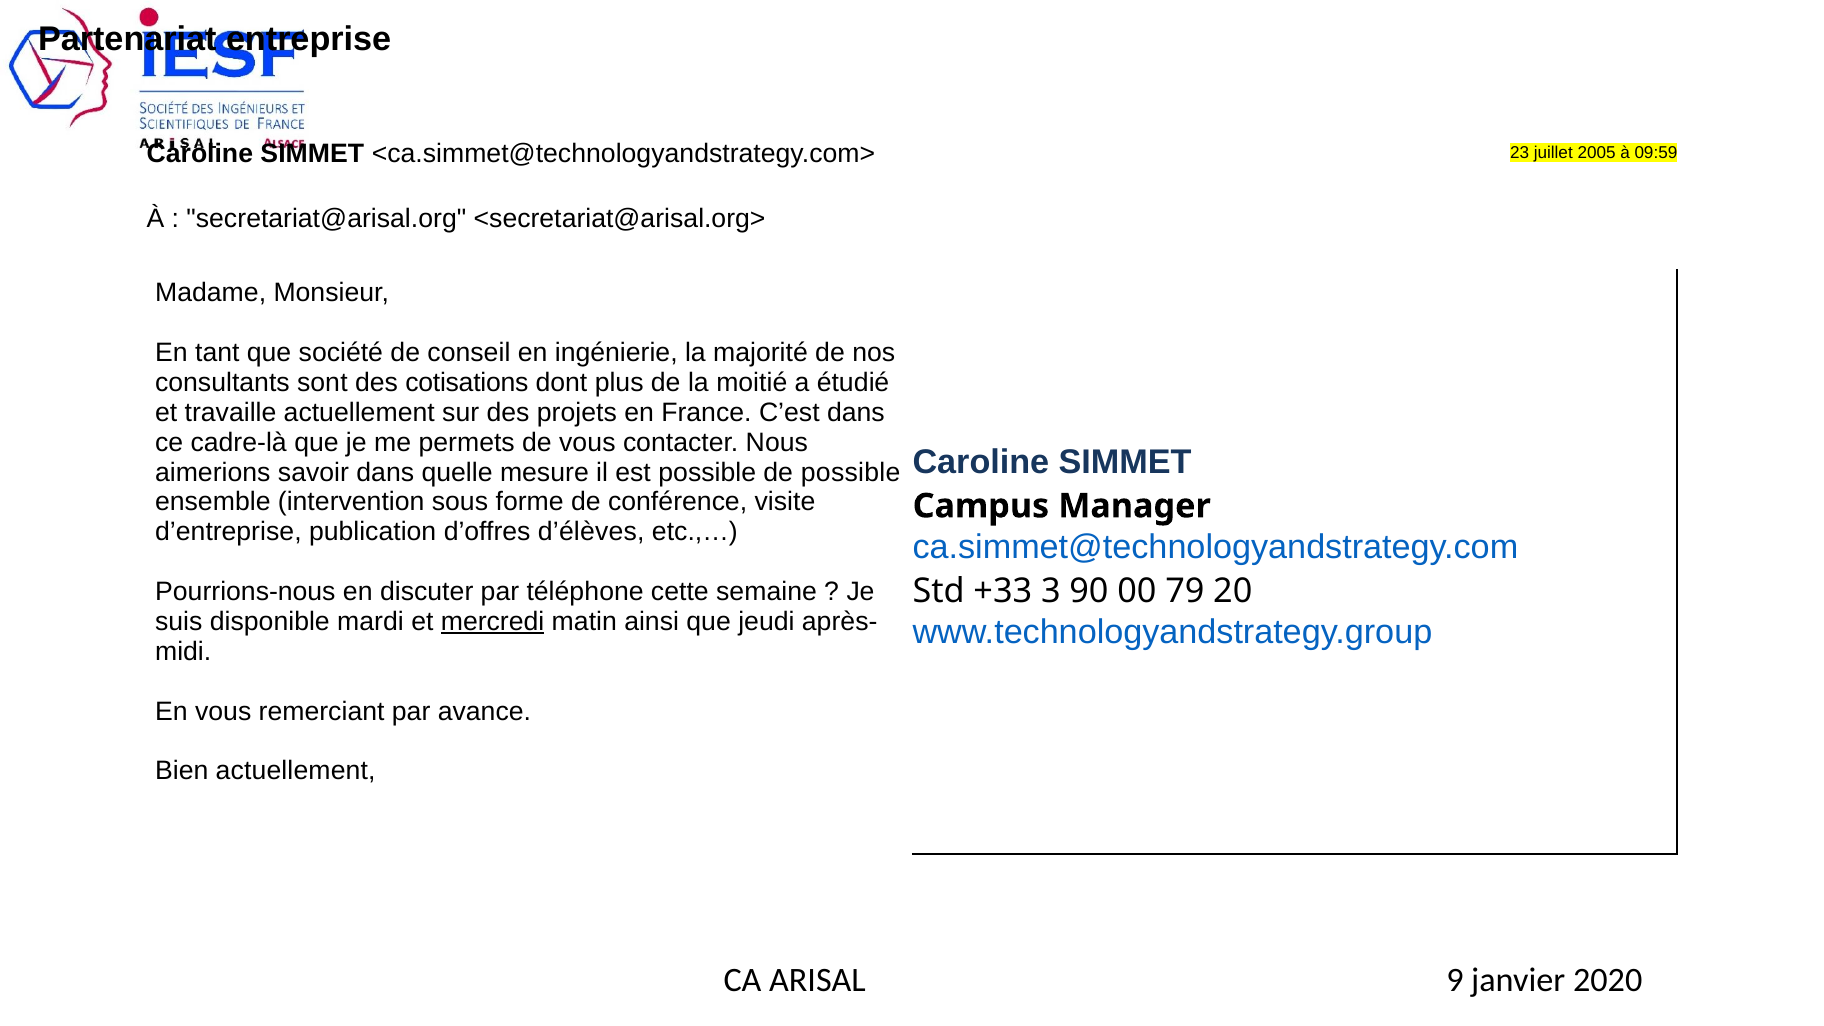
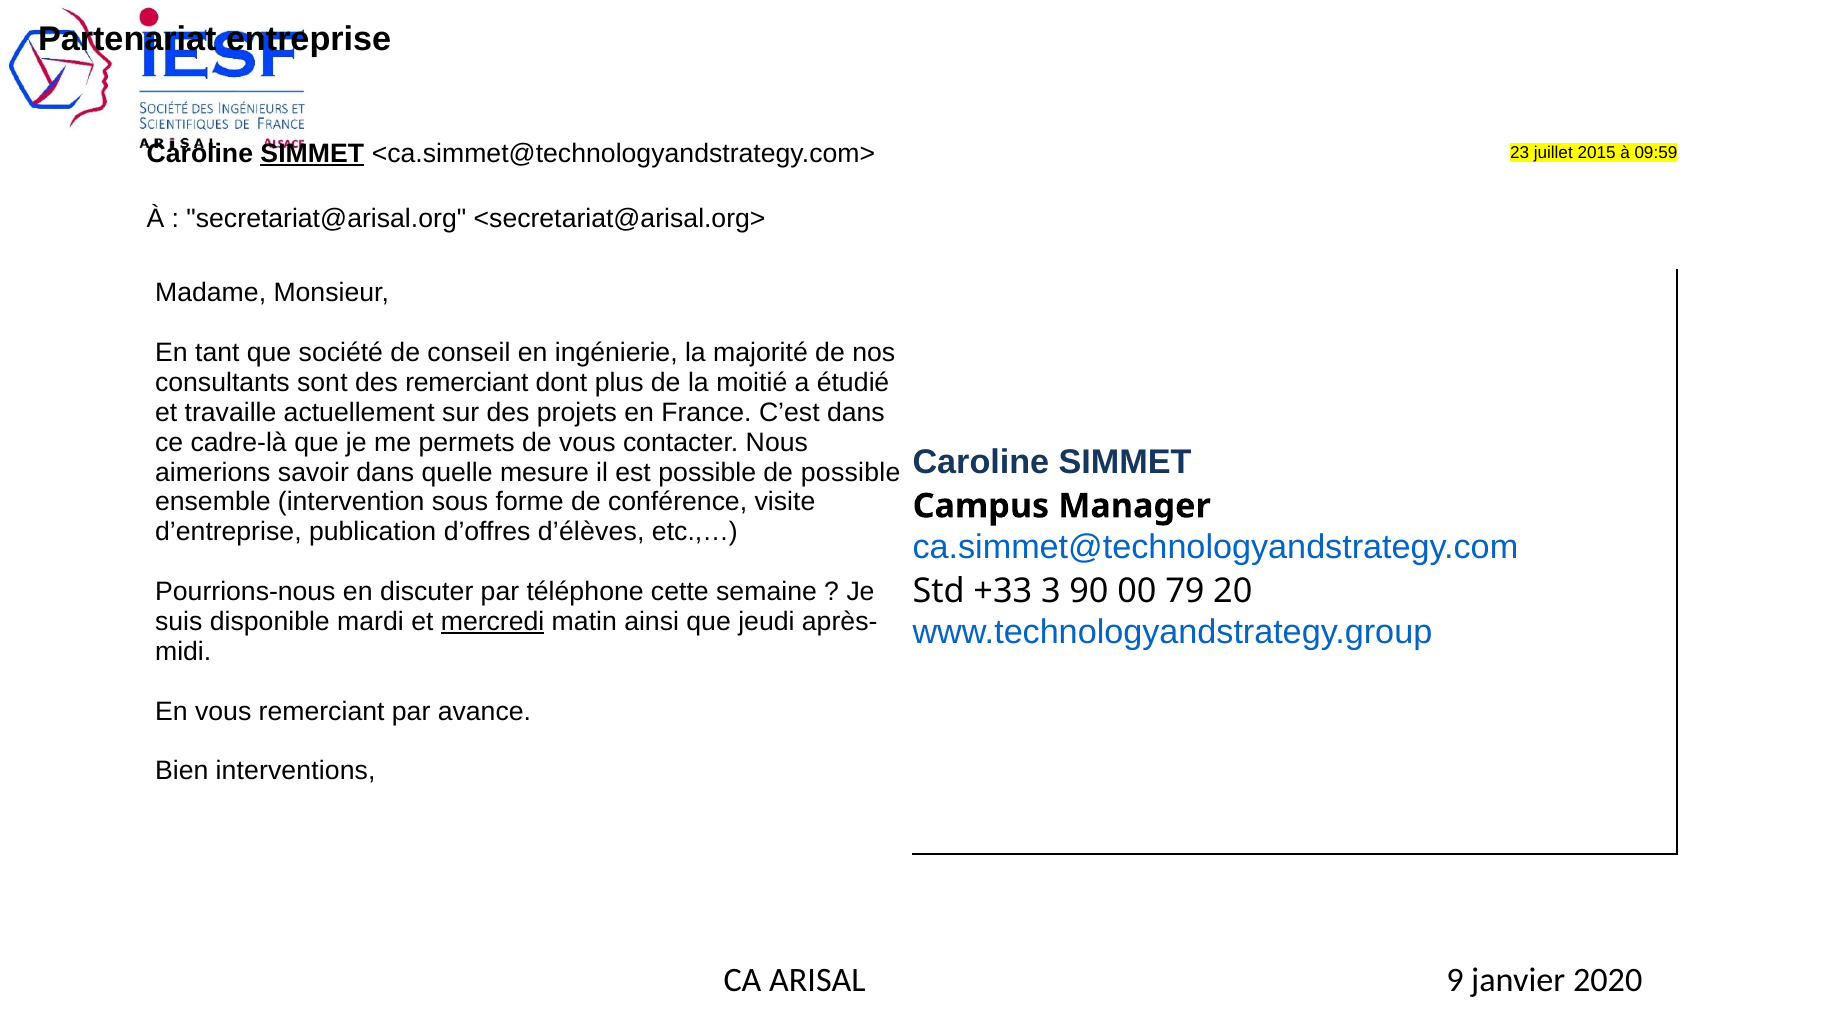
SIMMET at (312, 153) underline: none -> present
2005: 2005 -> 2015
des cotisations: cotisations -> remerciant
Bien actuellement: actuellement -> interventions
